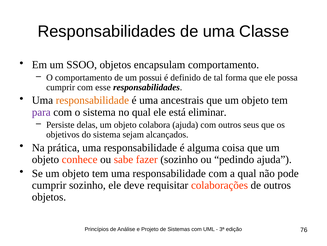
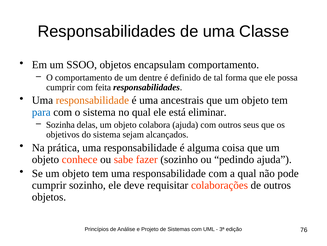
possui: possui -> dentre
esse: esse -> feita
para colour: purple -> blue
Persiste: Persiste -> Sozinha
